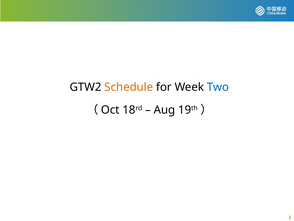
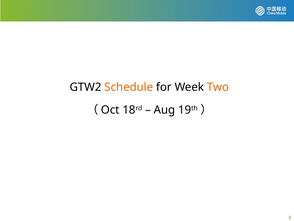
Two colour: blue -> orange
